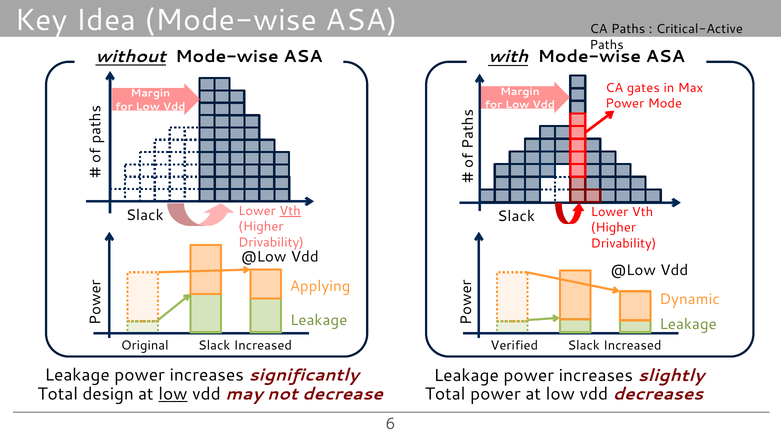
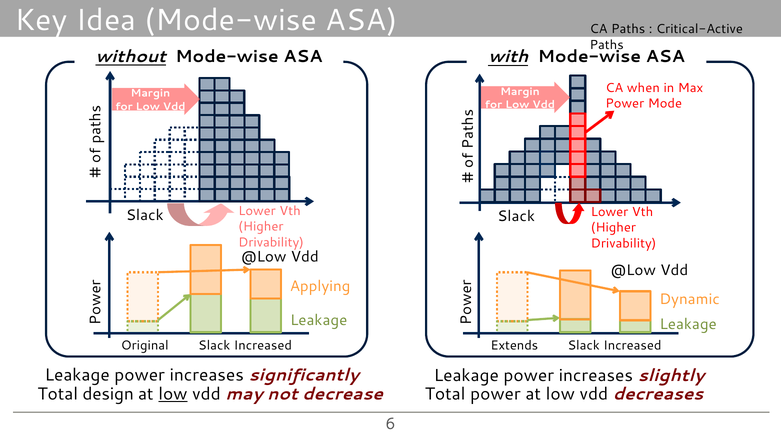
gates: gates -> when
Vth at (290, 211) underline: present -> none
Verified: Verified -> Extends
